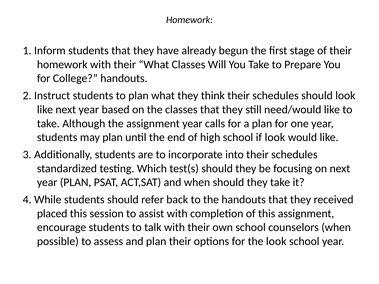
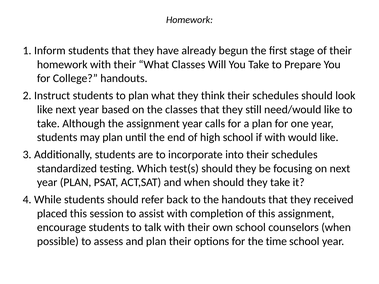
if look: look -> with
the look: look -> time
